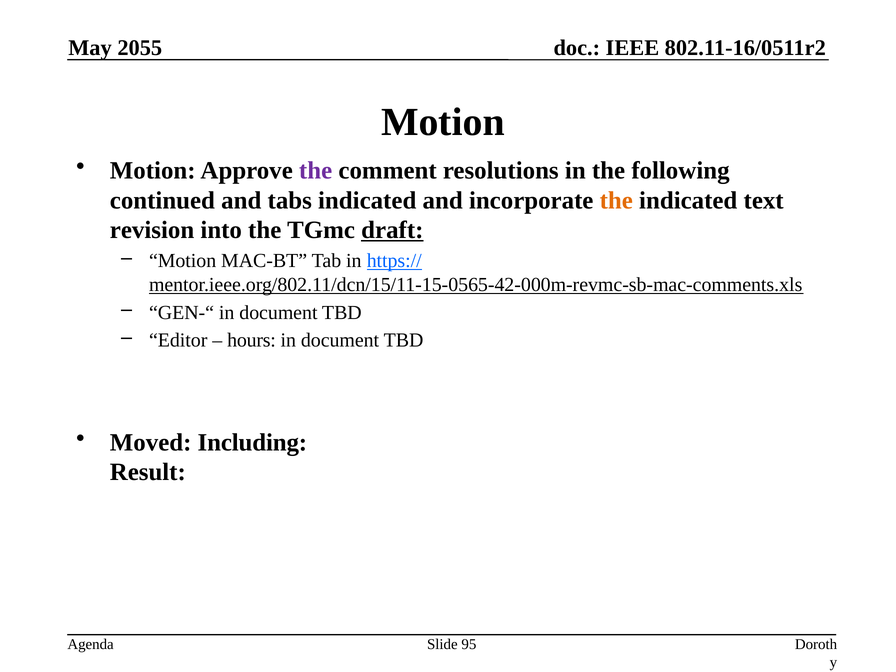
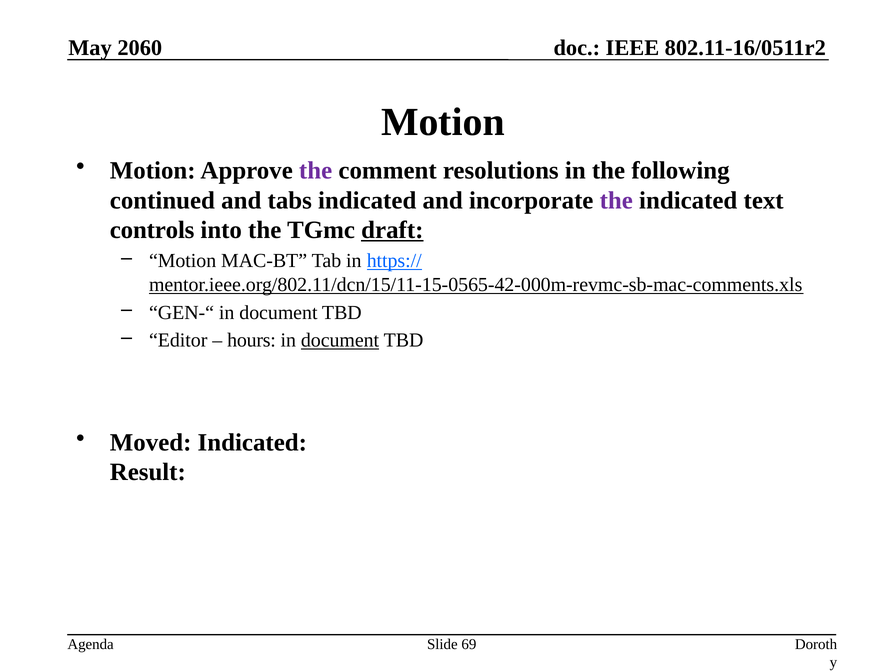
2055: 2055 -> 2060
the at (616, 200) colour: orange -> purple
revision: revision -> controls
document at (340, 340) underline: none -> present
Moved Including: Including -> Indicated
95: 95 -> 69
